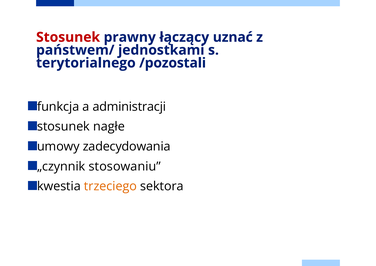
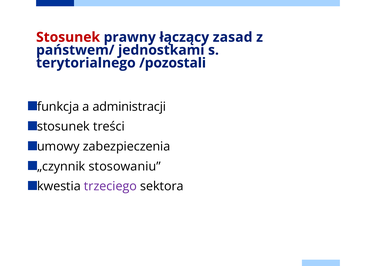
uznać: uznać -> zasad
nagłe: nagłe -> treści
zadecydowania: zadecydowania -> zabezpieczenia
trzeciego colour: orange -> purple
